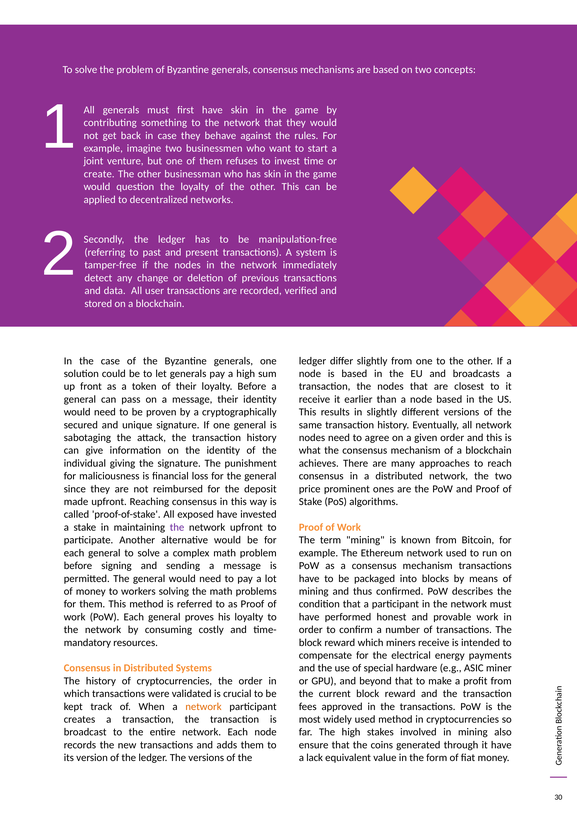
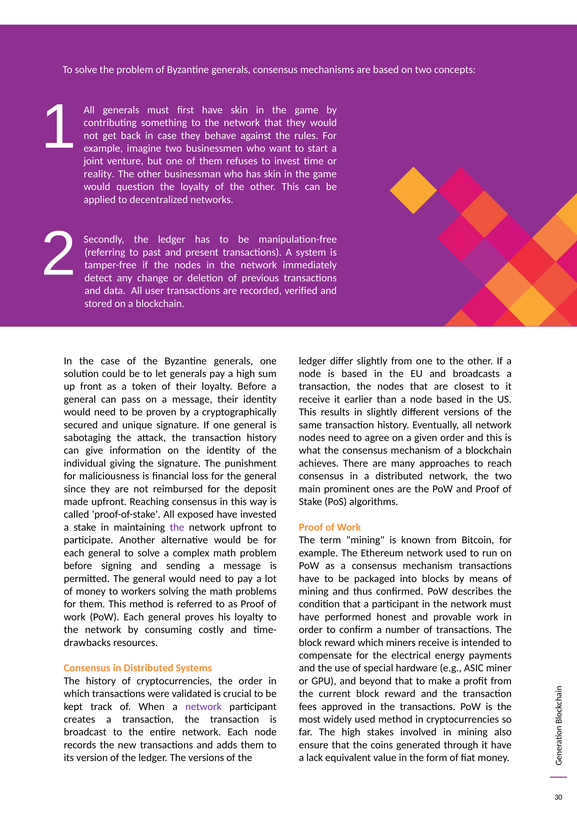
create: create -> reality
price: price -> main
mandatory: mandatory -> drawbacks
network at (203, 707) colour: orange -> purple
